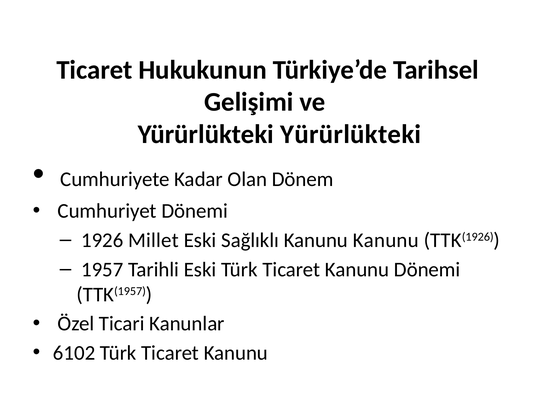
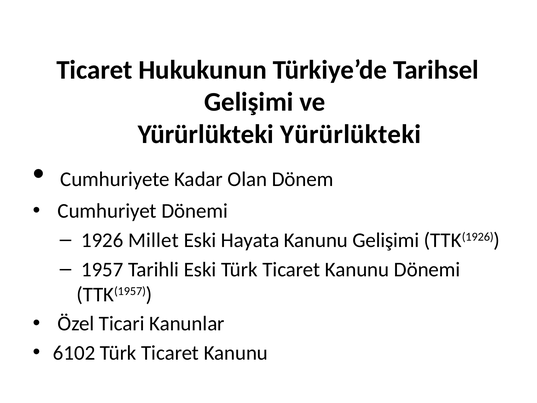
Sağlıklı: Sağlıklı -> Hayata
Kanunu Kanunu: Kanunu -> Gelişimi
